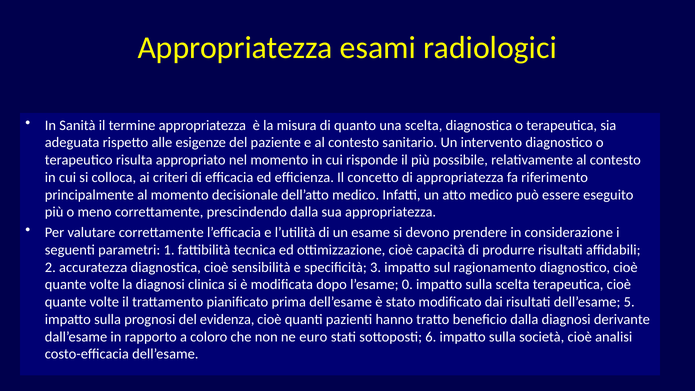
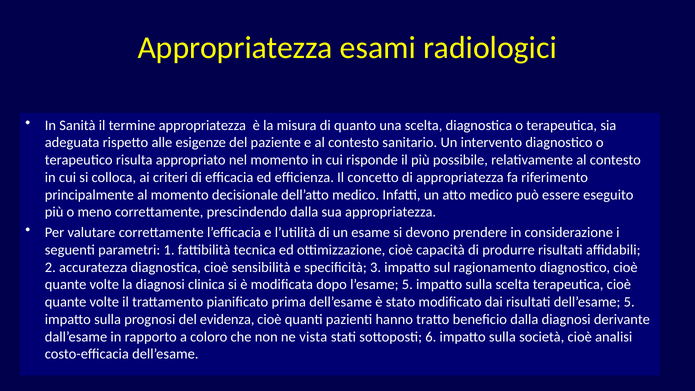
l’esame 0: 0 -> 5
euro: euro -> vista
